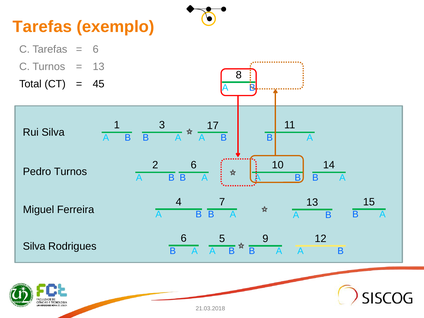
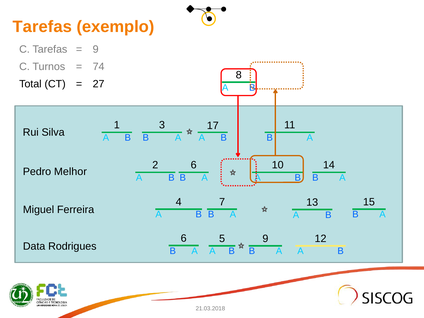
6 at (96, 49): 6 -> 9
13 at (99, 67): 13 -> 74
45: 45 -> 27
Pedro Turnos: Turnos -> Melhor
Silva at (34, 246): Silva -> Data
